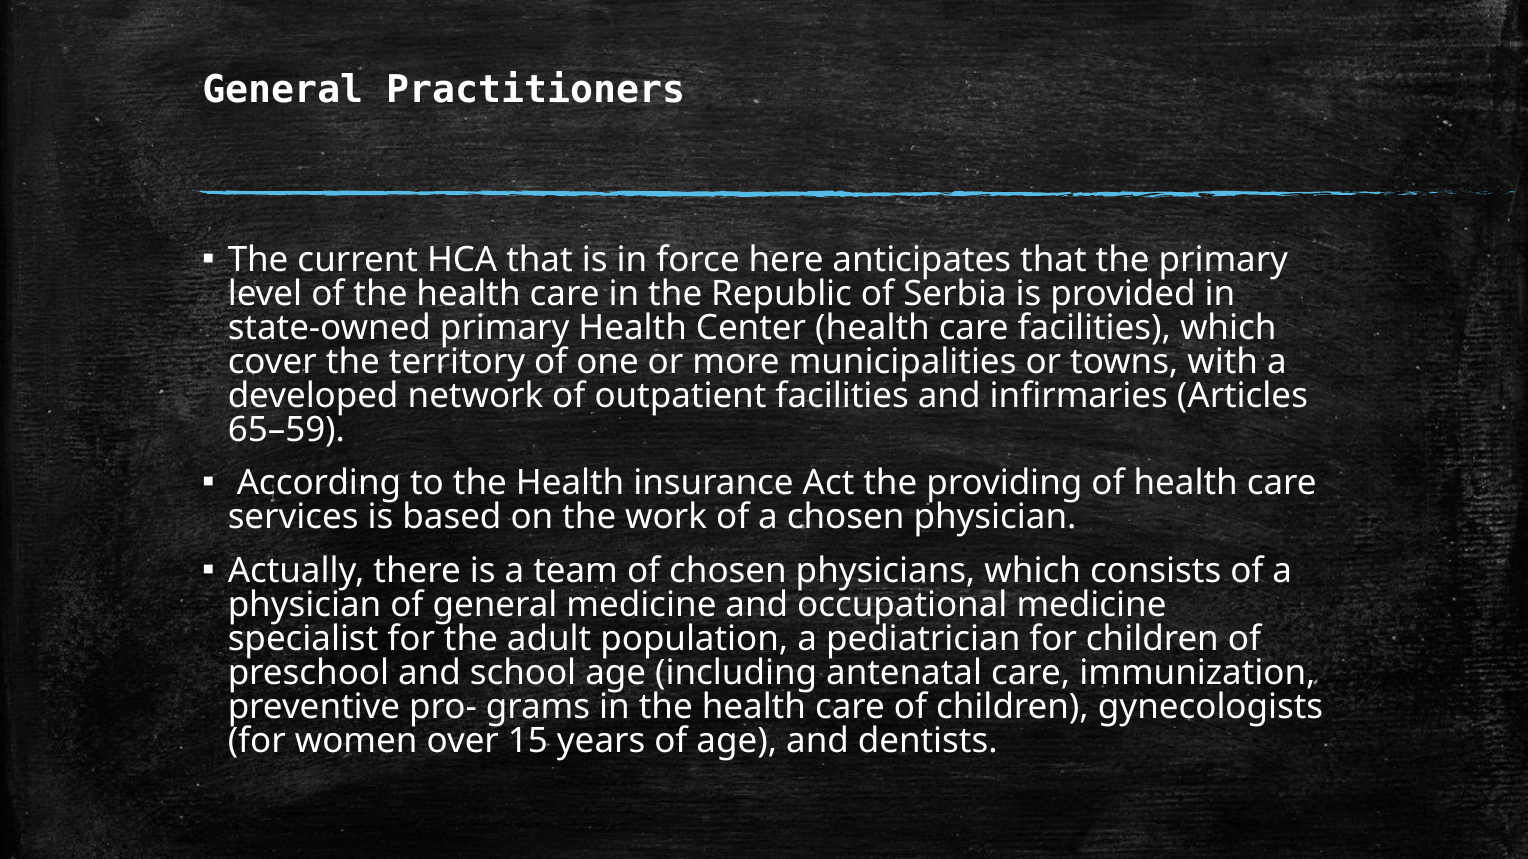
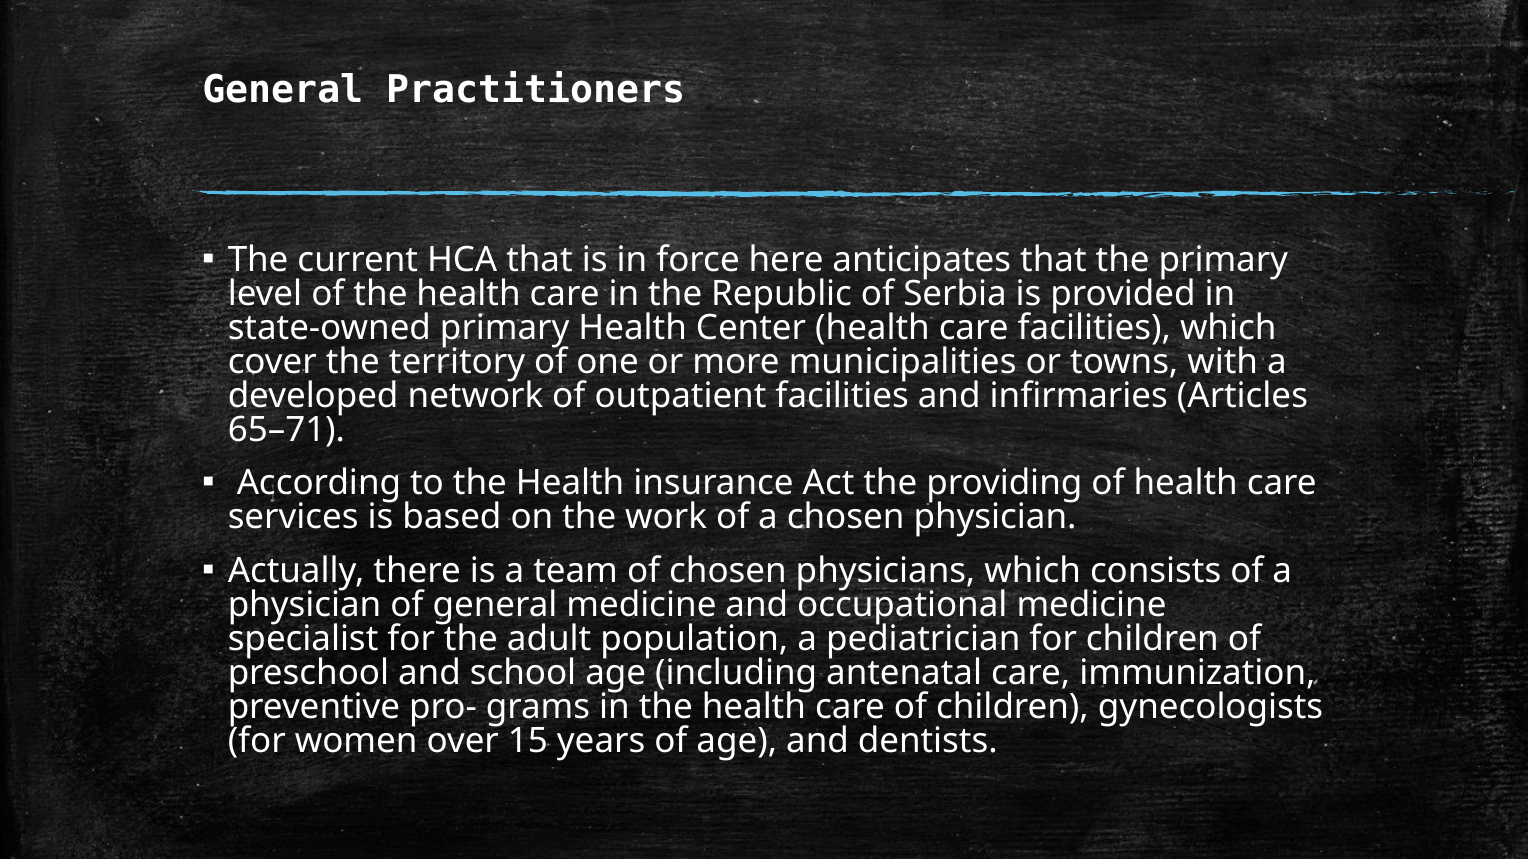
65–59: 65–59 -> 65–71
